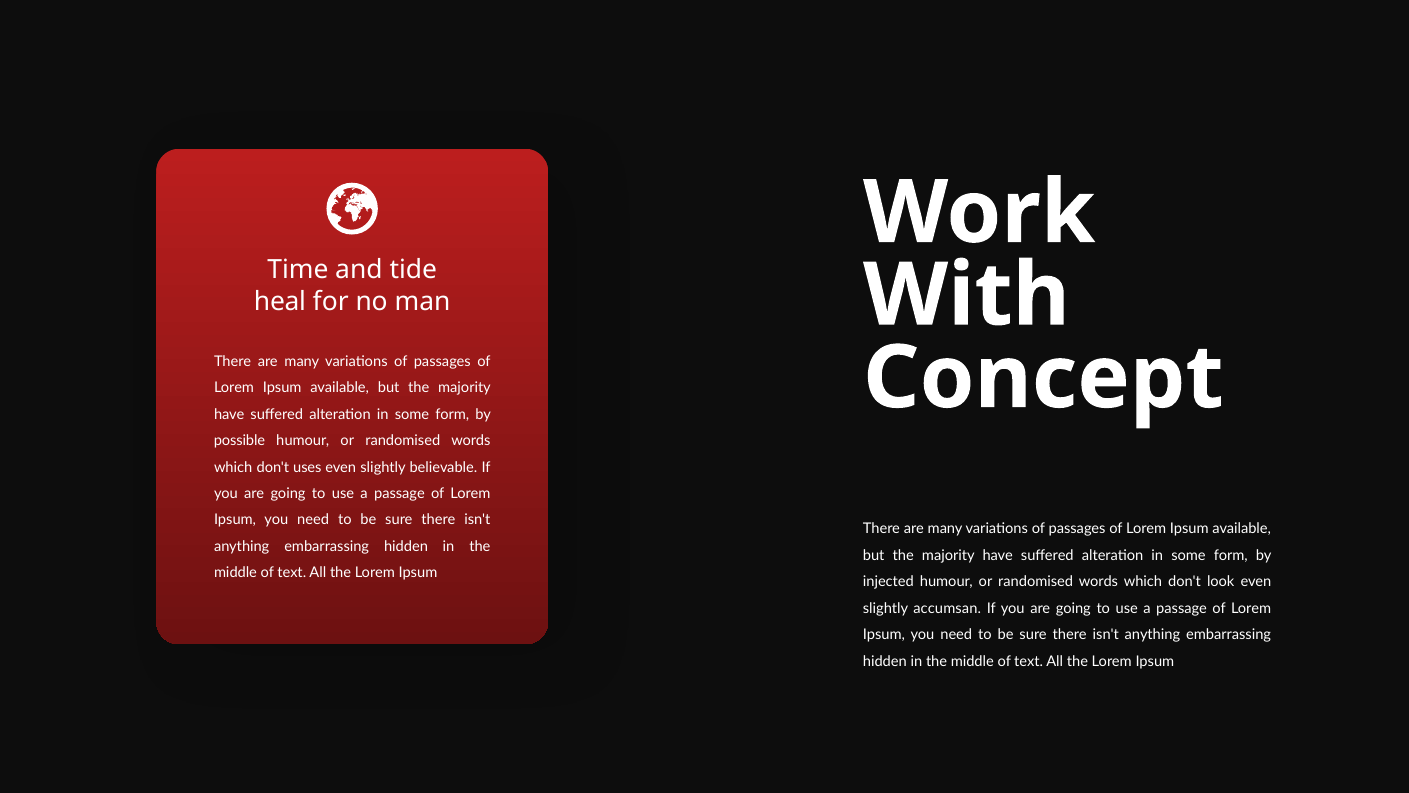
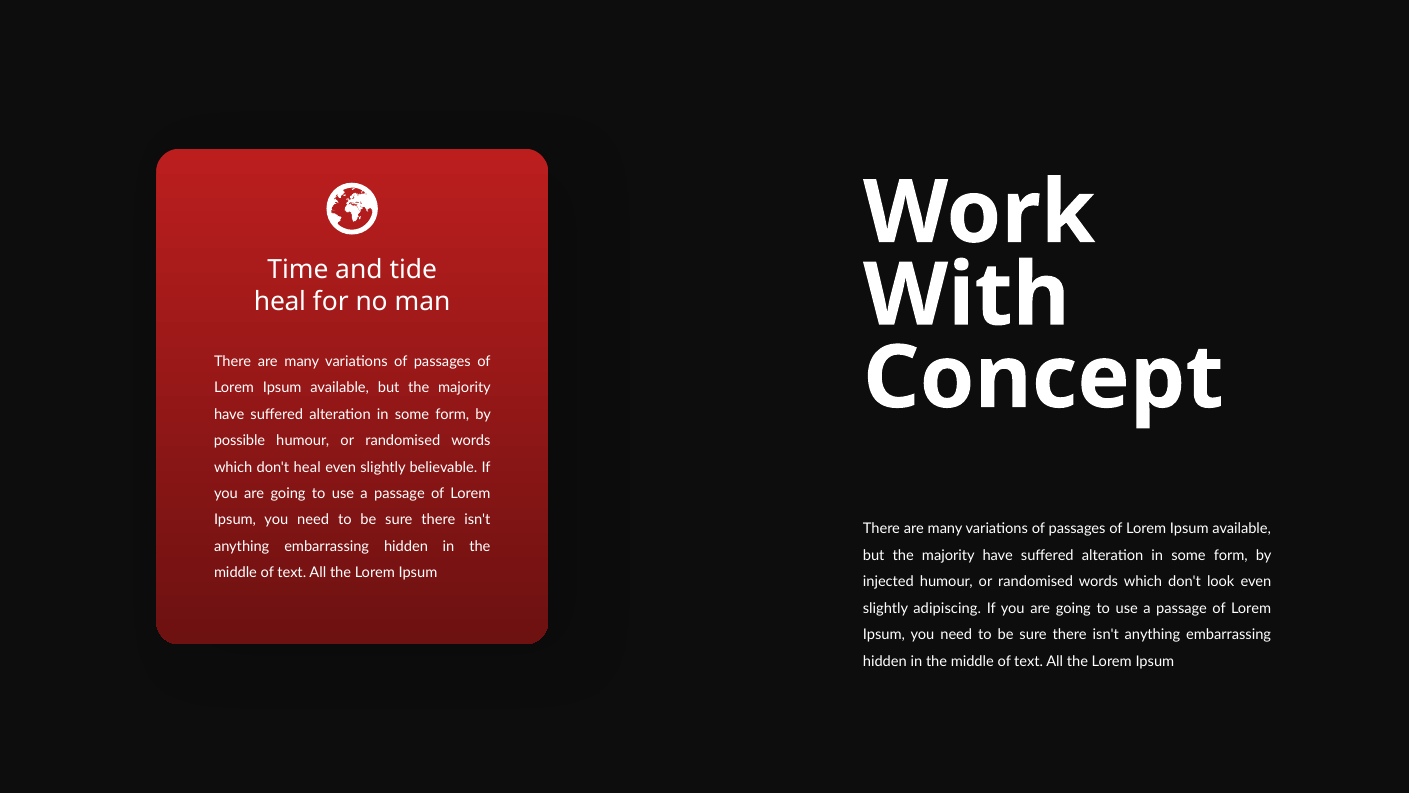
don't uses: uses -> heal
accumsan: accumsan -> adipiscing
